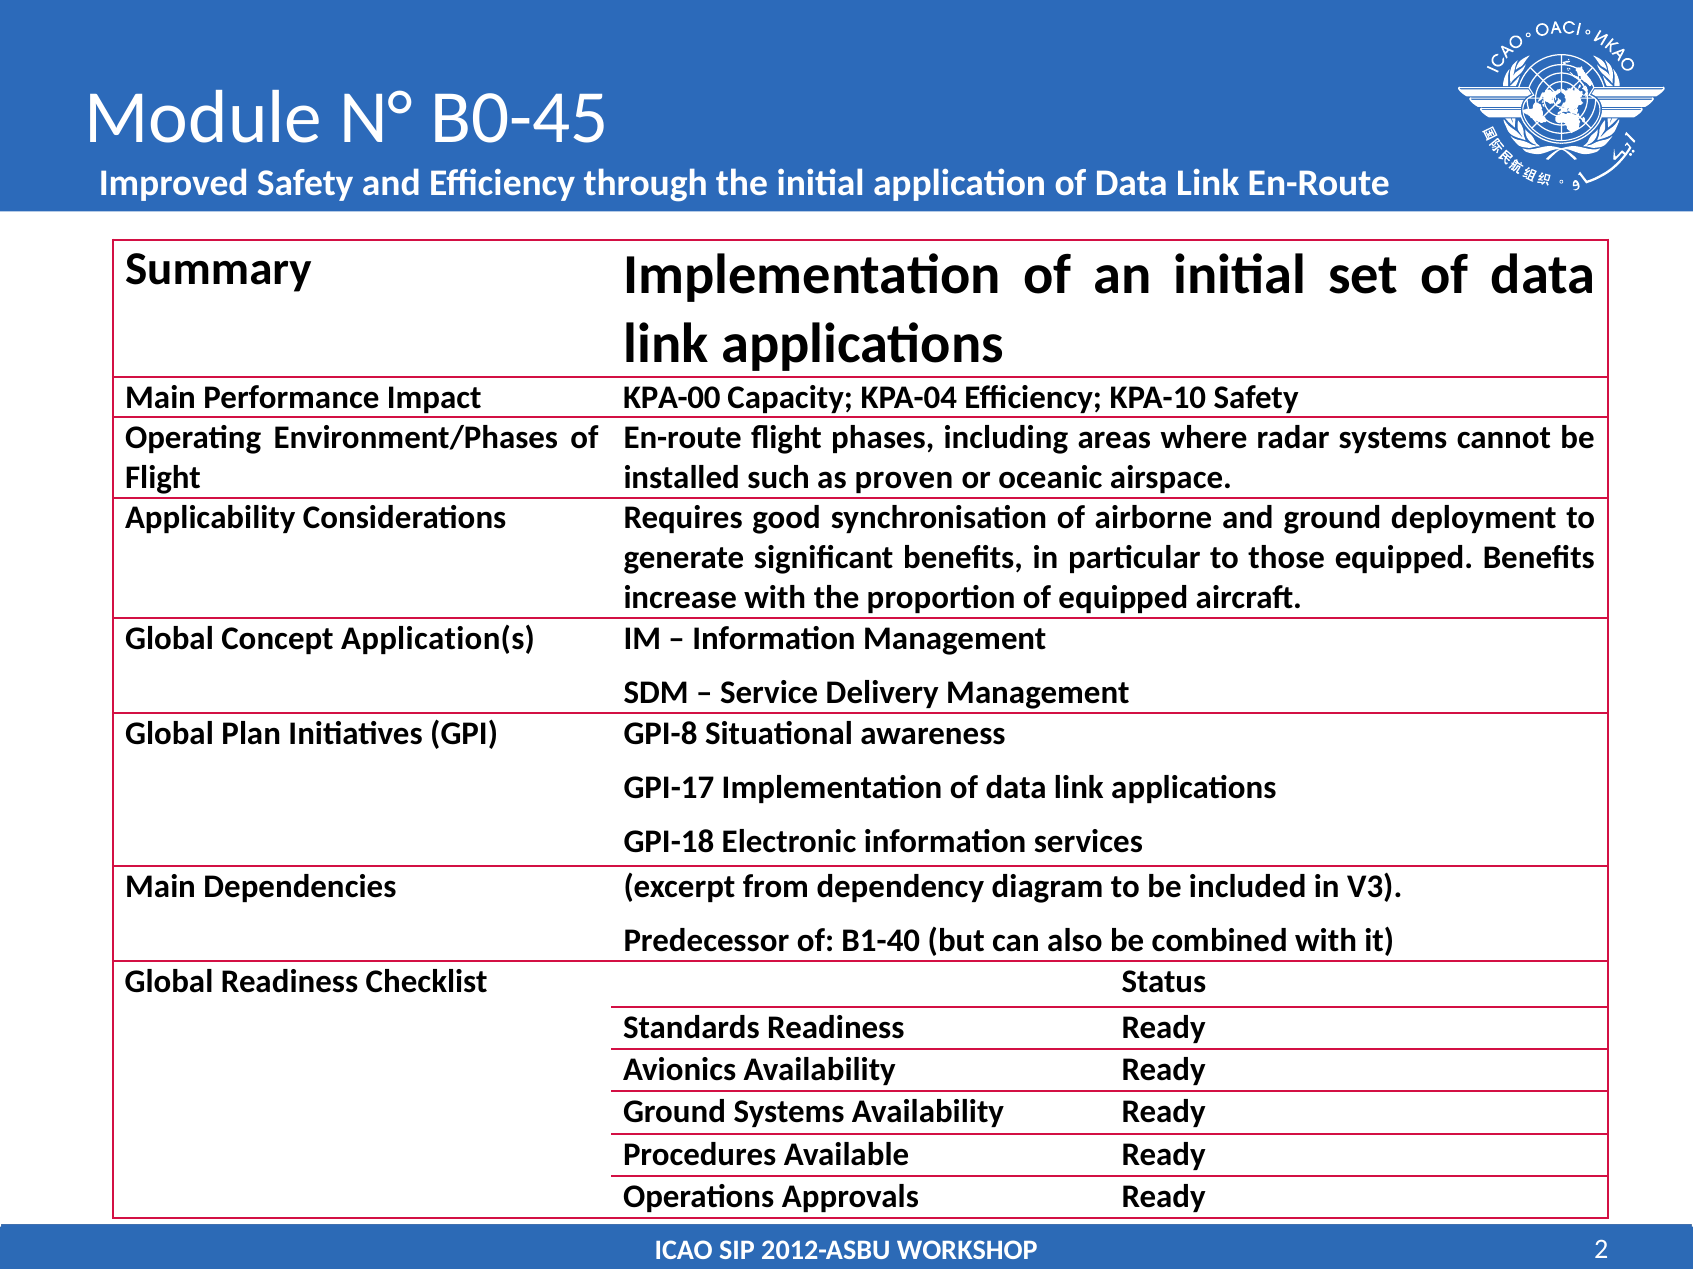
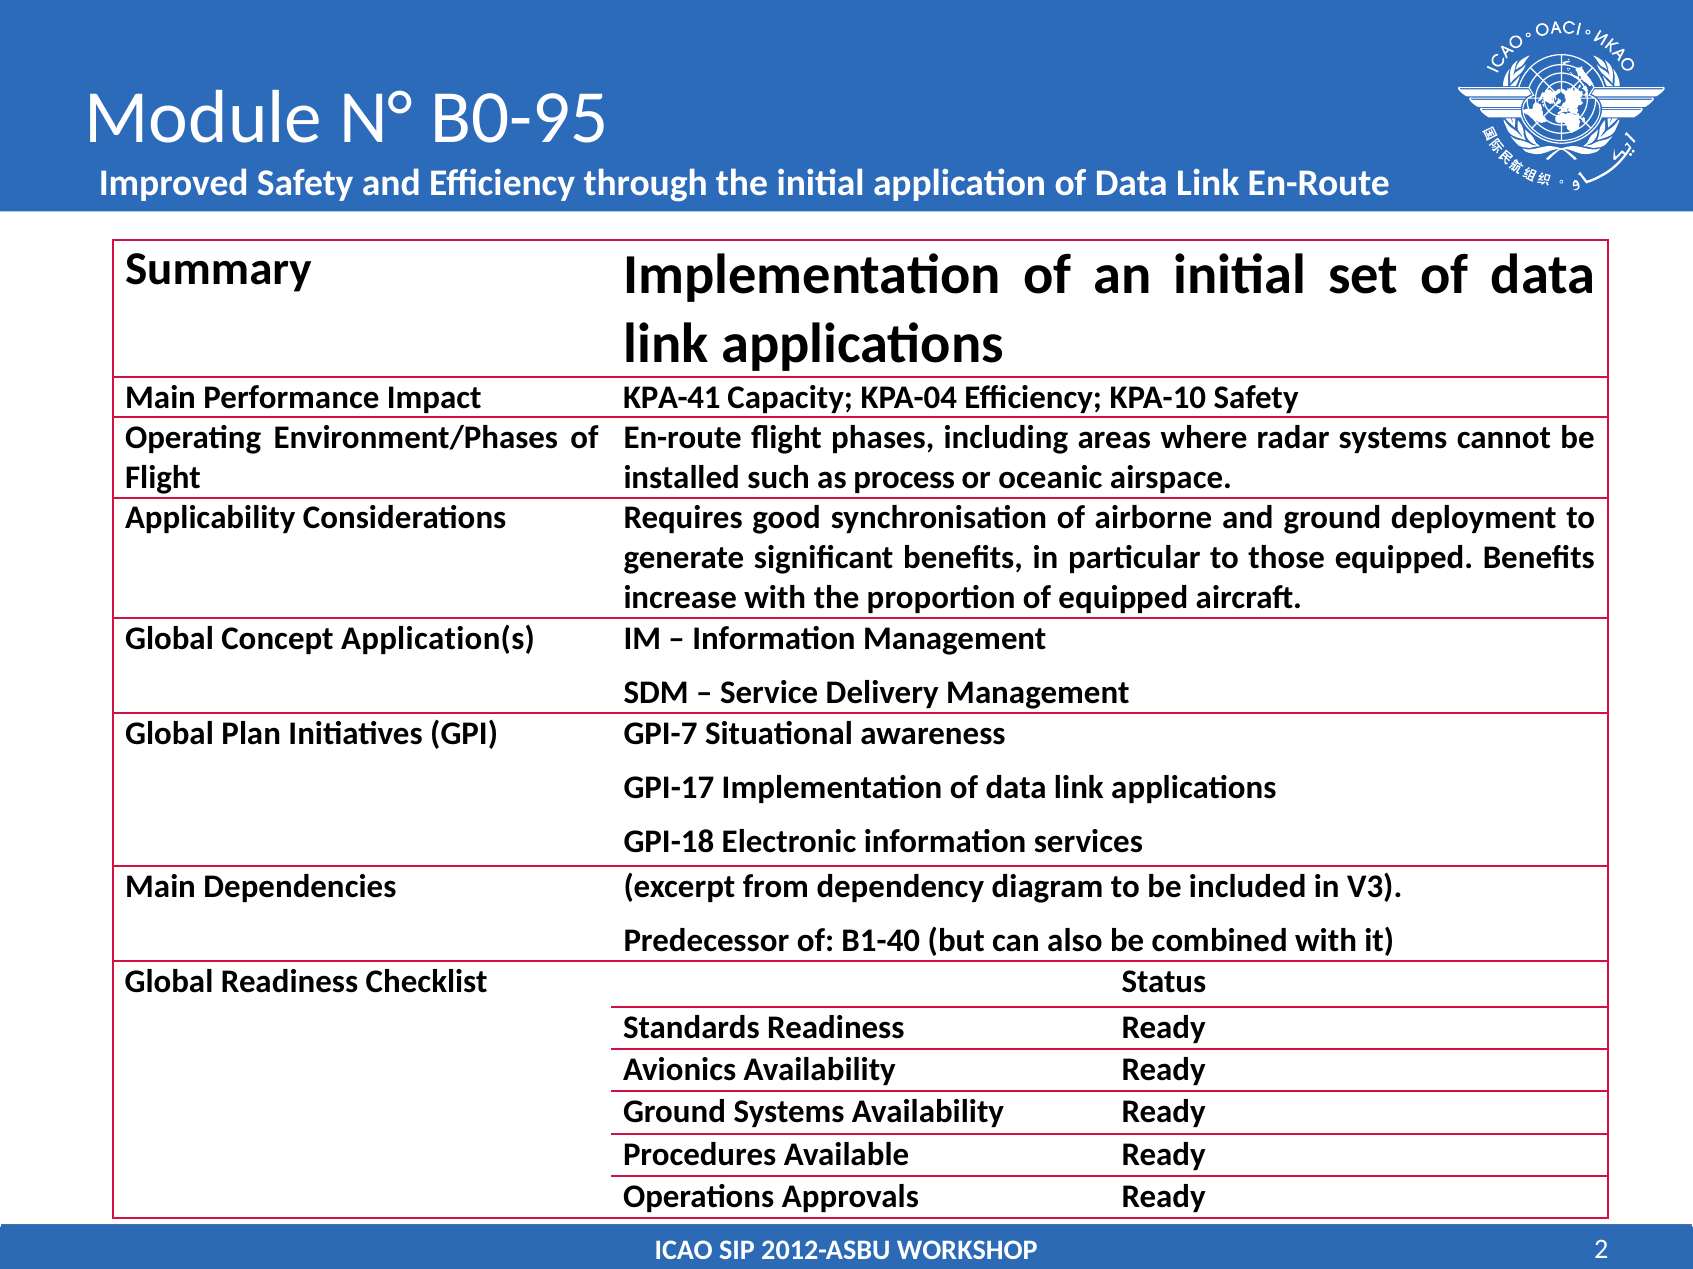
B0-45: B0-45 -> B0-95
KPA-00: KPA-00 -> KPA-41
proven: proven -> process
GPI-8: GPI-8 -> GPI-7
